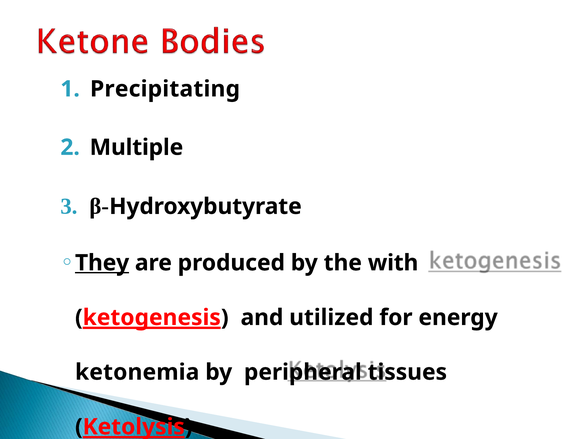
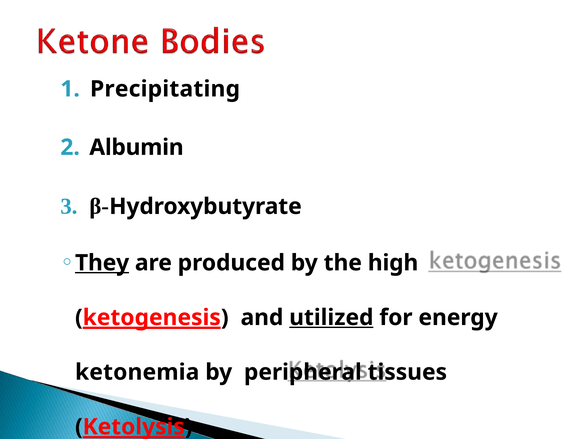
Multiple: Multiple -> Albumin
with: with -> high
utilized underline: none -> present
